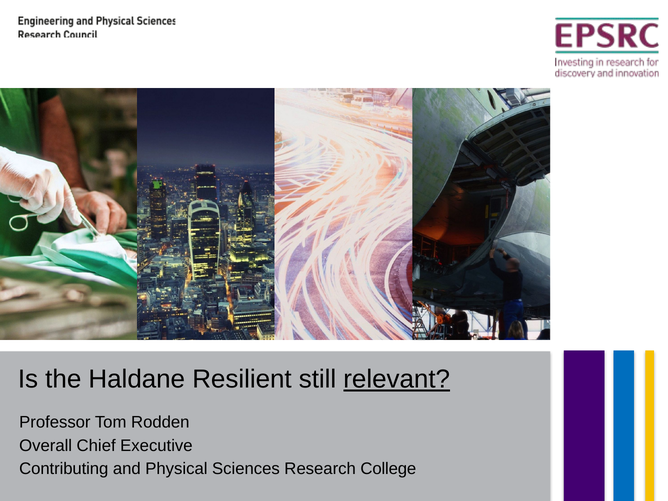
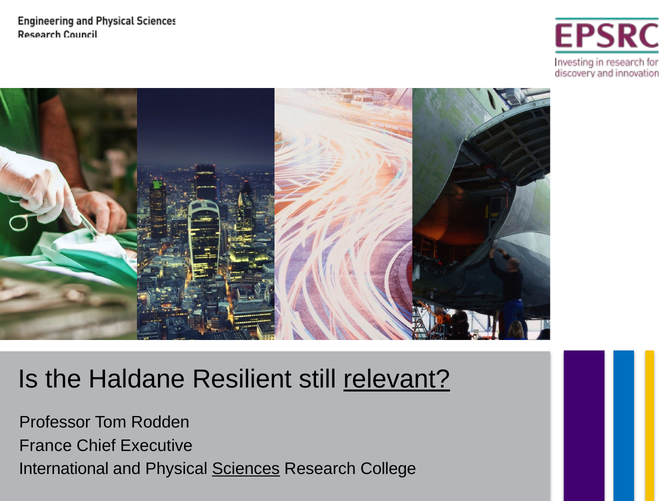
Overall: Overall -> France
Contributing: Contributing -> International
Sciences underline: none -> present
